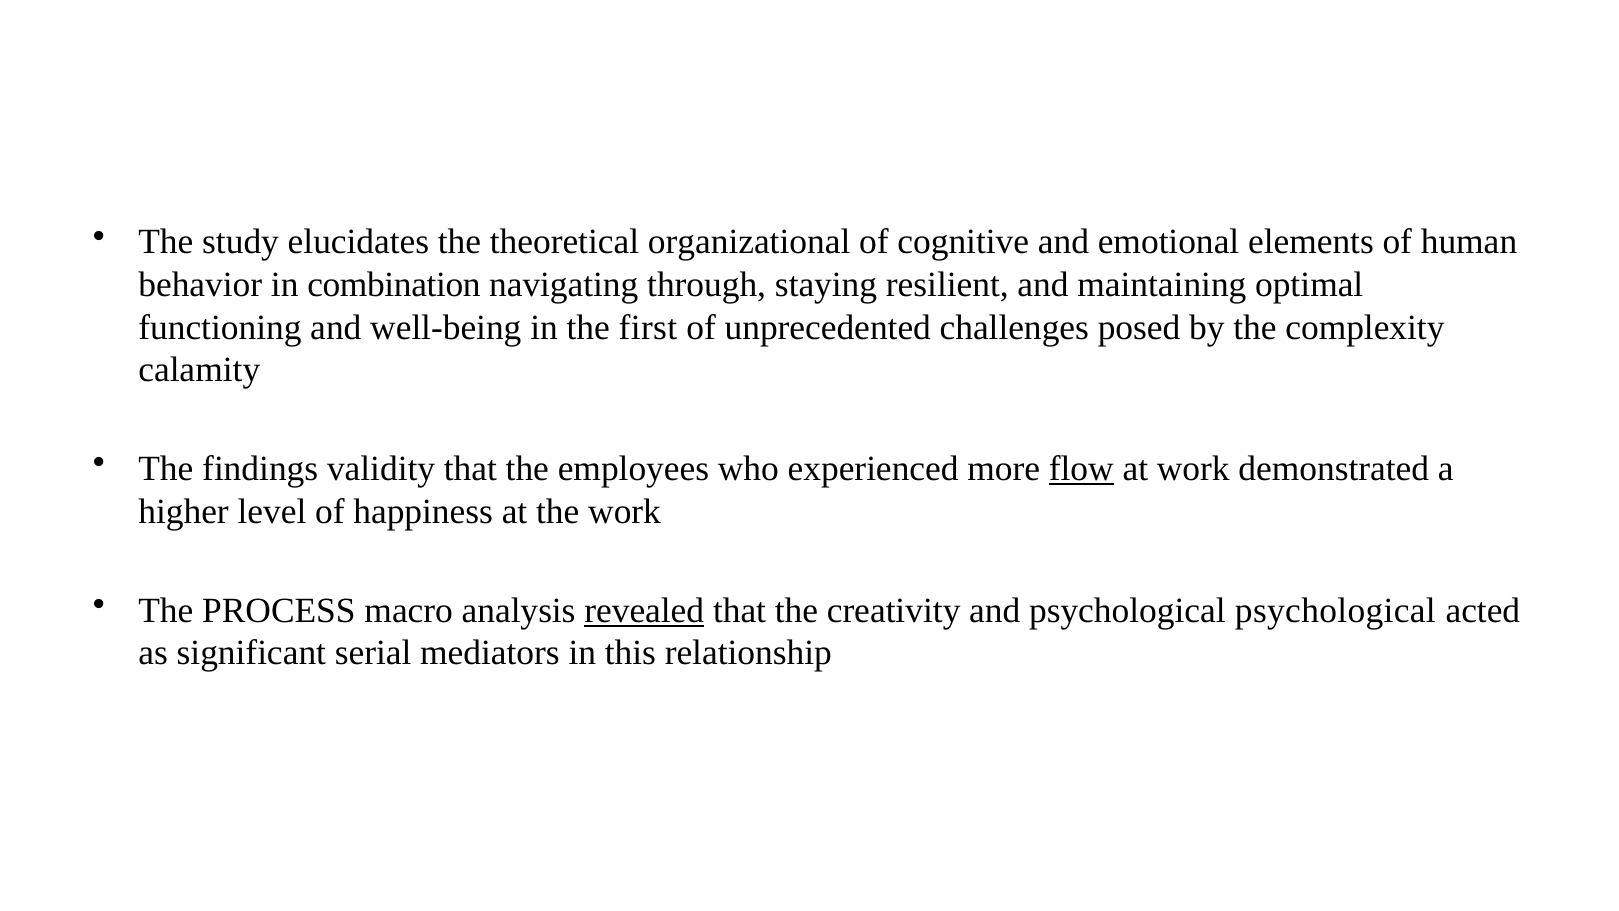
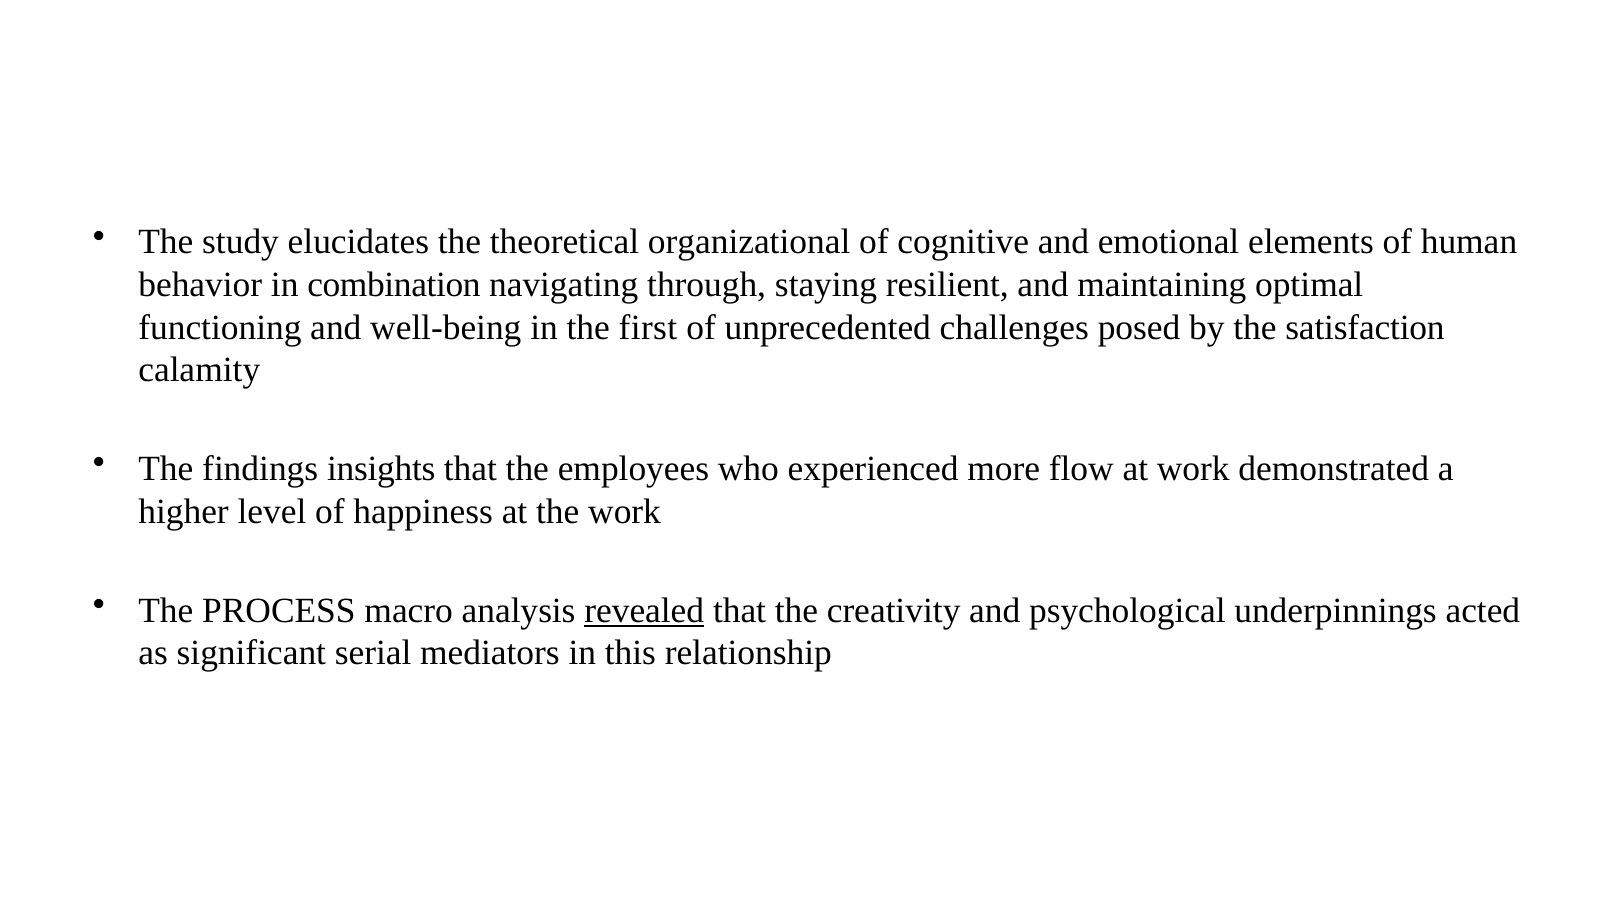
complexity: complexity -> satisfaction
validity: validity -> insights
flow underline: present -> none
psychological psychological: psychological -> underpinnings
